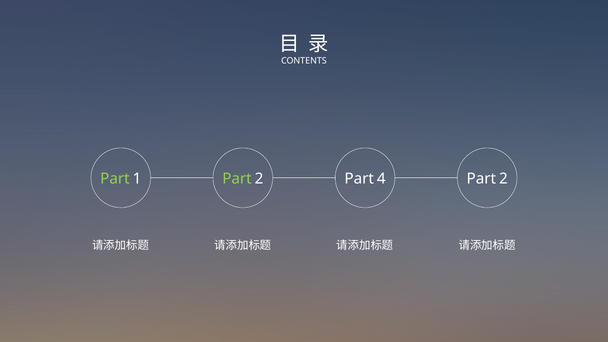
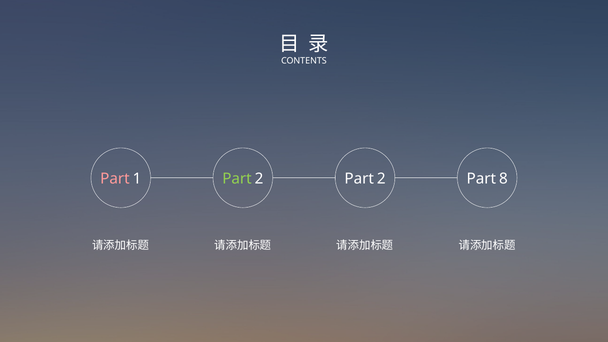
Part at (115, 179) colour: light green -> pink
2 Part 4: 4 -> 2
2 at (503, 179): 2 -> 8
